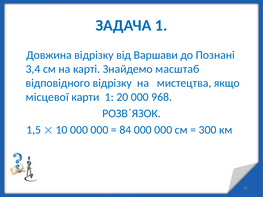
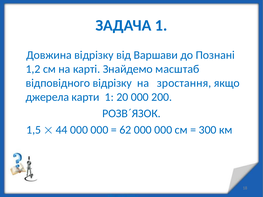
3,4: 3,4 -> 1,2
мистецтва: мистецтва -> зростання
місцевої: місцевої -> джерела
968: 968 -> 200
10: 10 -> 44
84: 84 -> 62
